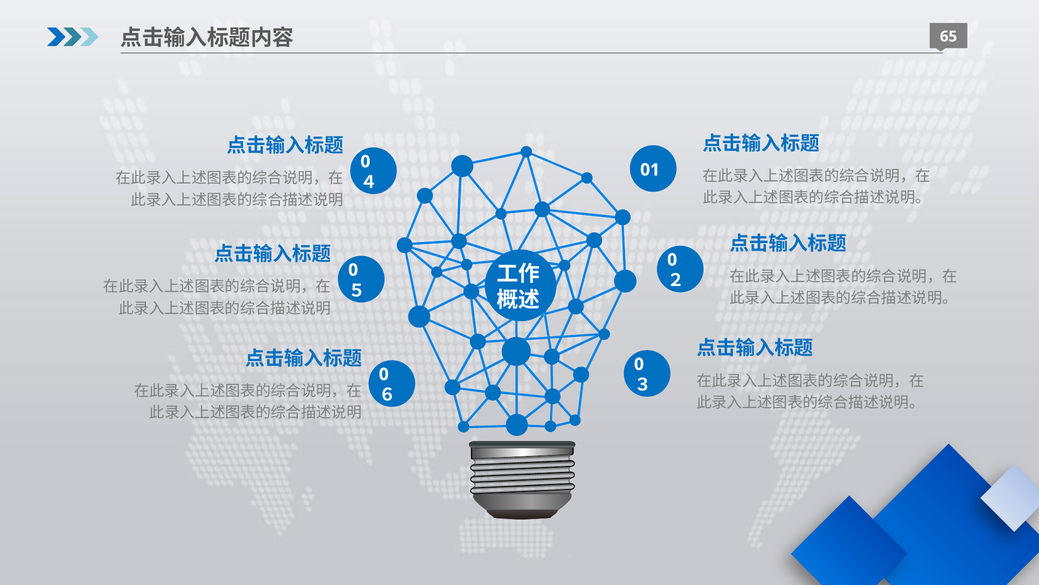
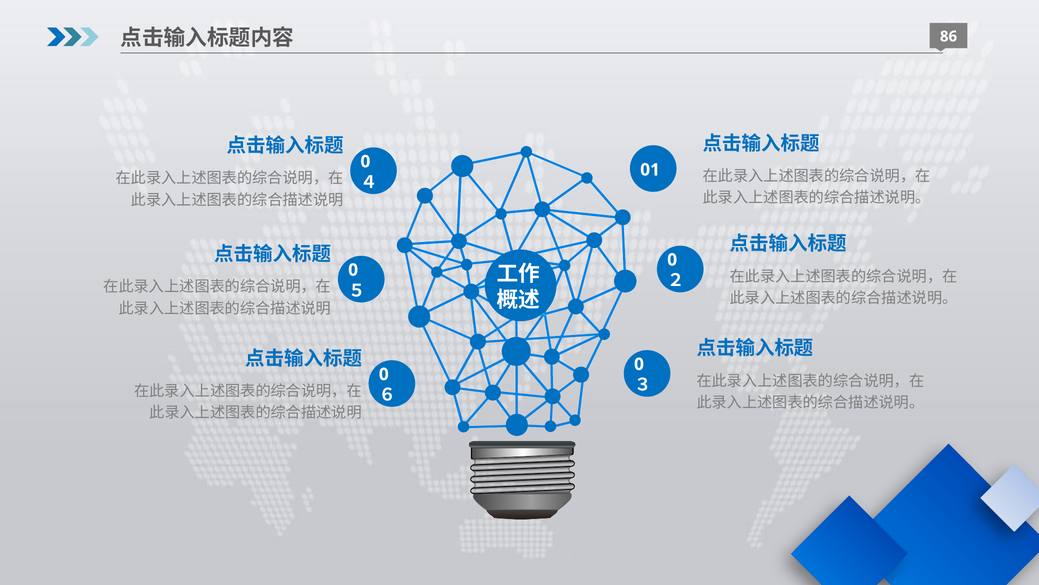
65: 65 -> 86
